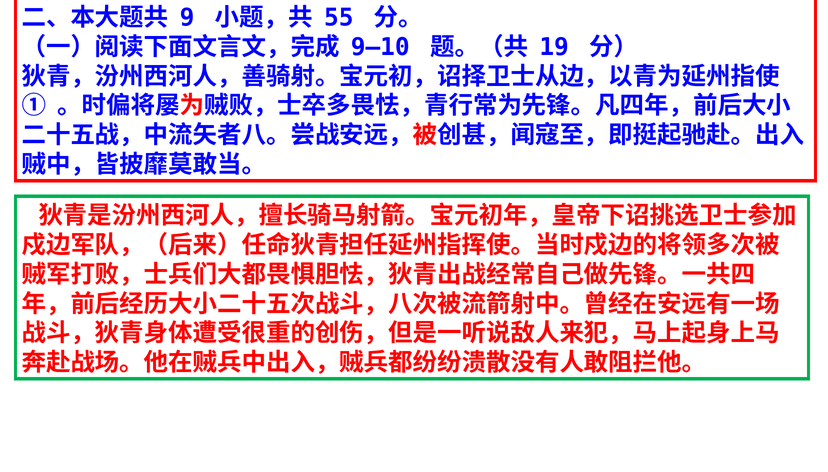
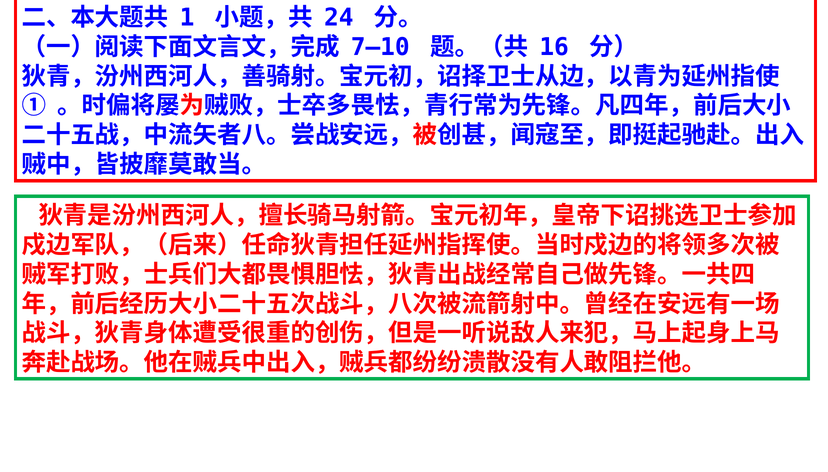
9: 9 -> 1
55: 55 -> 24
9—10: 9—10 -> 7—10
19: 19 -> 16
